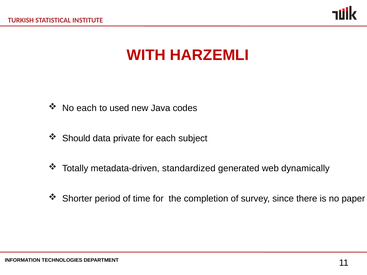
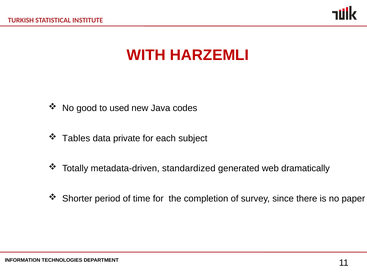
No each: each -> good
Should: Should -> Tables
dynamically: dynamically -> dramatically
